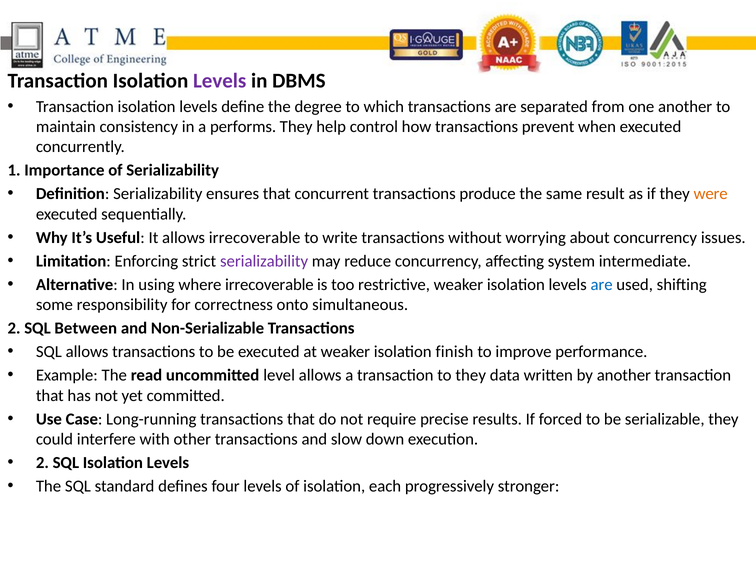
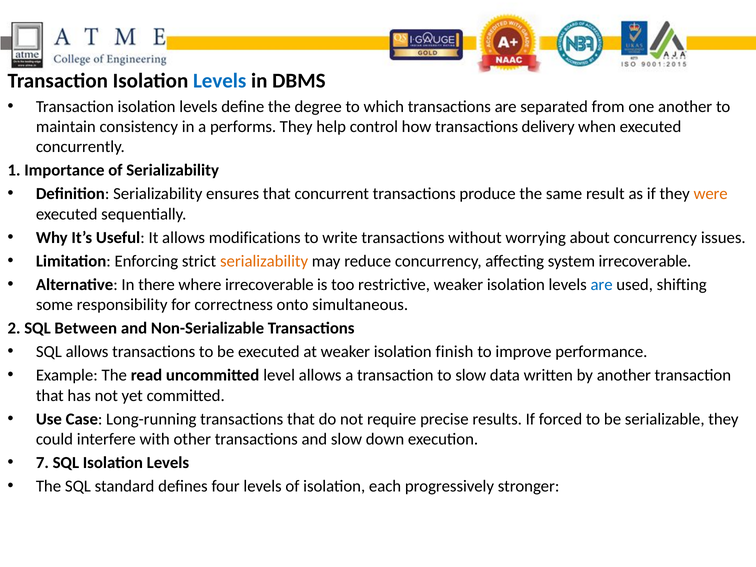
Levels at (220, 81) colour: purple -> blue
prevent: prevent -> delivery
allows irrecoverable: irrecoverable -> modifications
serializability at (264, 261) colour: purple -> orange
system intermediate: intermediate -> irrecoverable
using: using -> there
to they: they -> slow
2 at (42, 463): 2 -> 7
